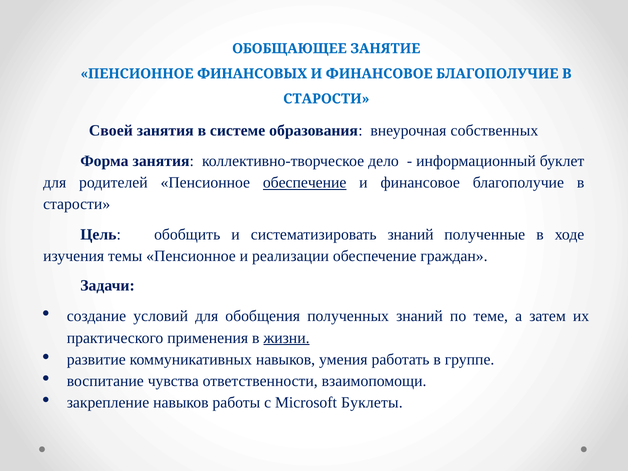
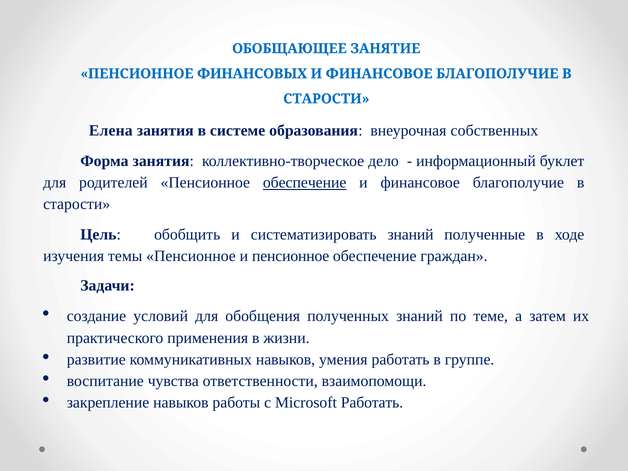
Своей: Своей -> Елена
и реализации: реализации -> пенсионное
жизни underline: present -> none
Microsoft Буклеты: Буклеты -> Работать
